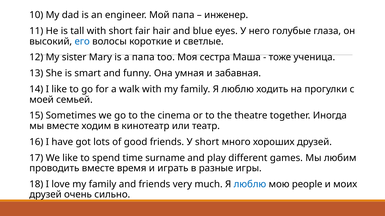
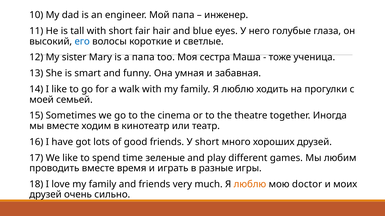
surname: surname -> зеленые
люблю at (250, 185) colour: blue -> orange
people: people -> doctor
